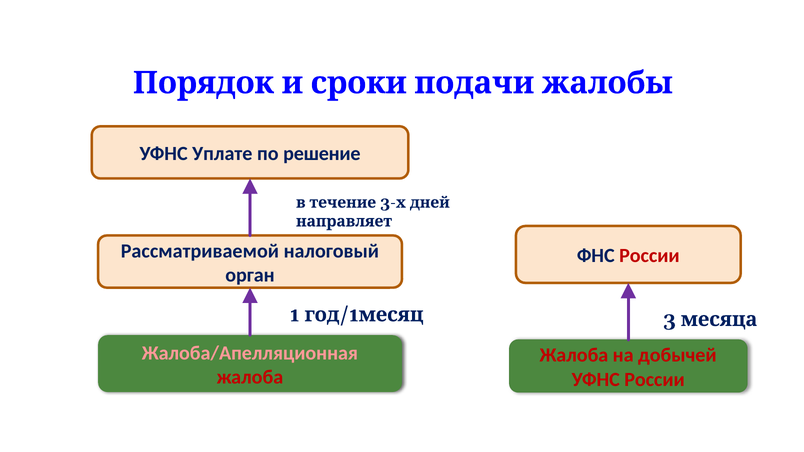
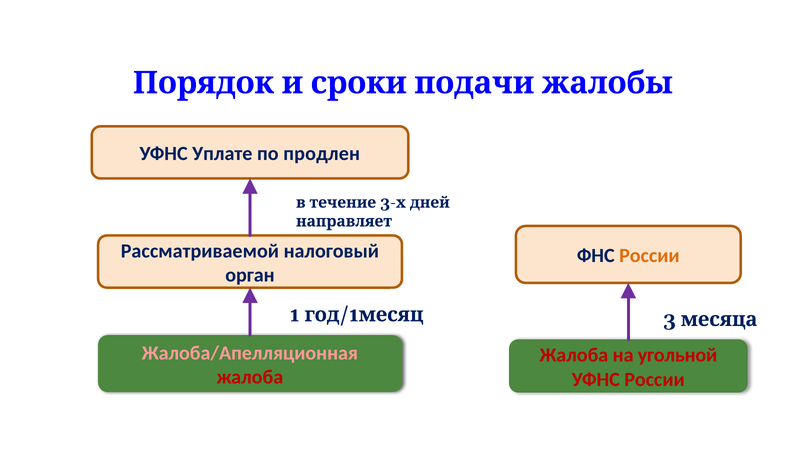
решение: решение -> продлен
России at (649, 256) colour: red -> orange
добычей: добычей -> угольной
